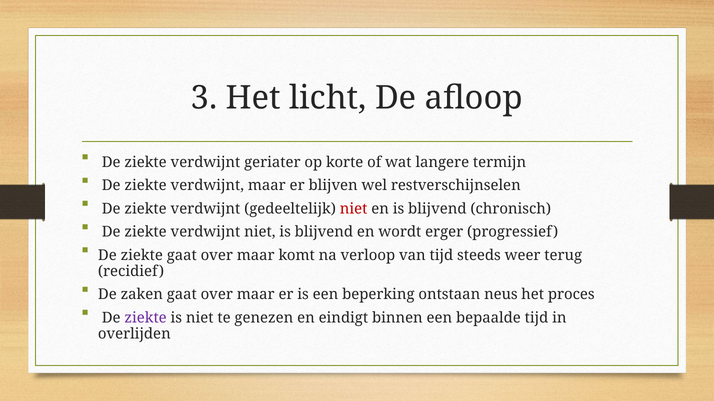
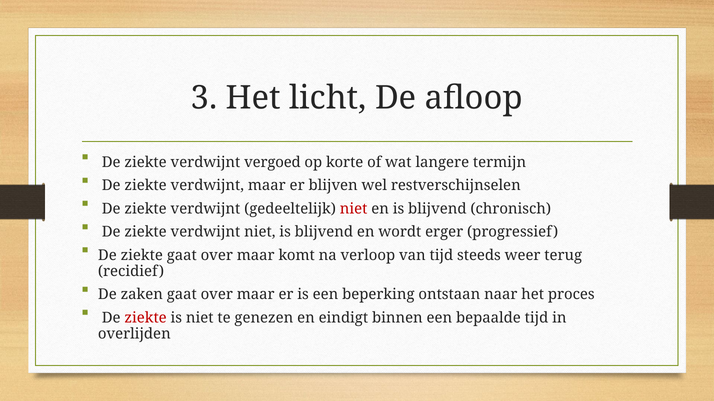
geriater: geriater -> vergoed
neus: neus -> naar
ziekte at (146, 318) colour: purple -> red
